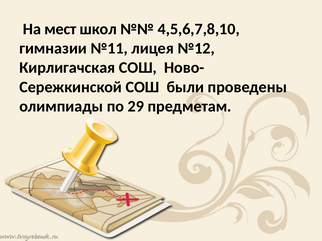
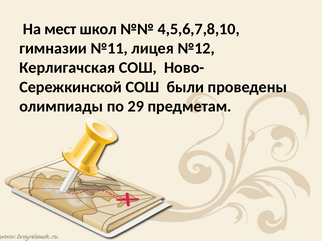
Кирлигачская: Кирлигачская -> Керлигачская
